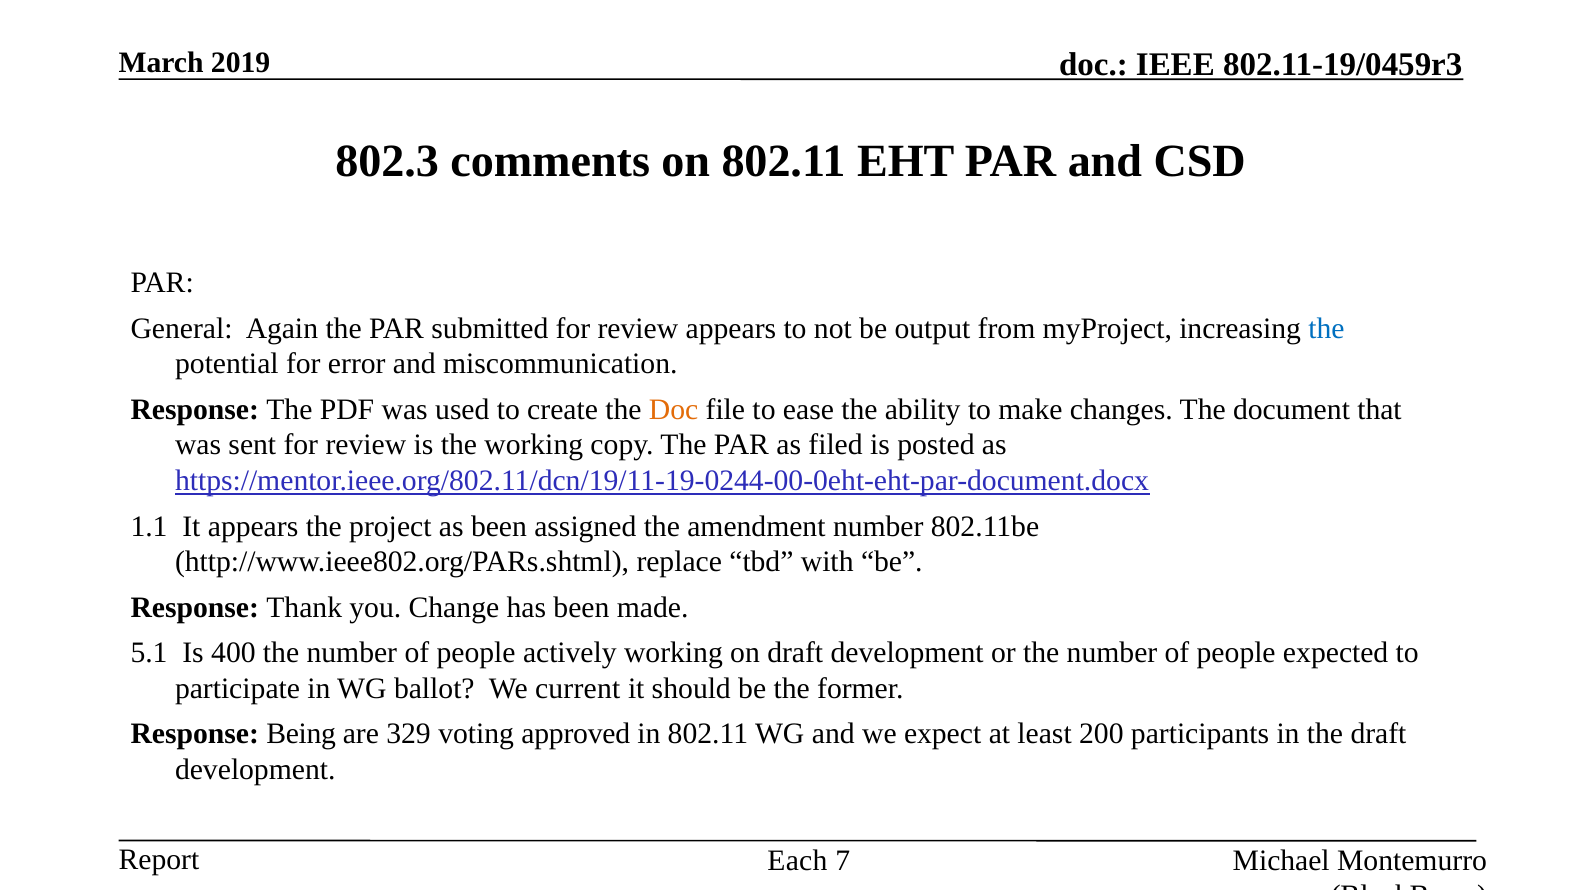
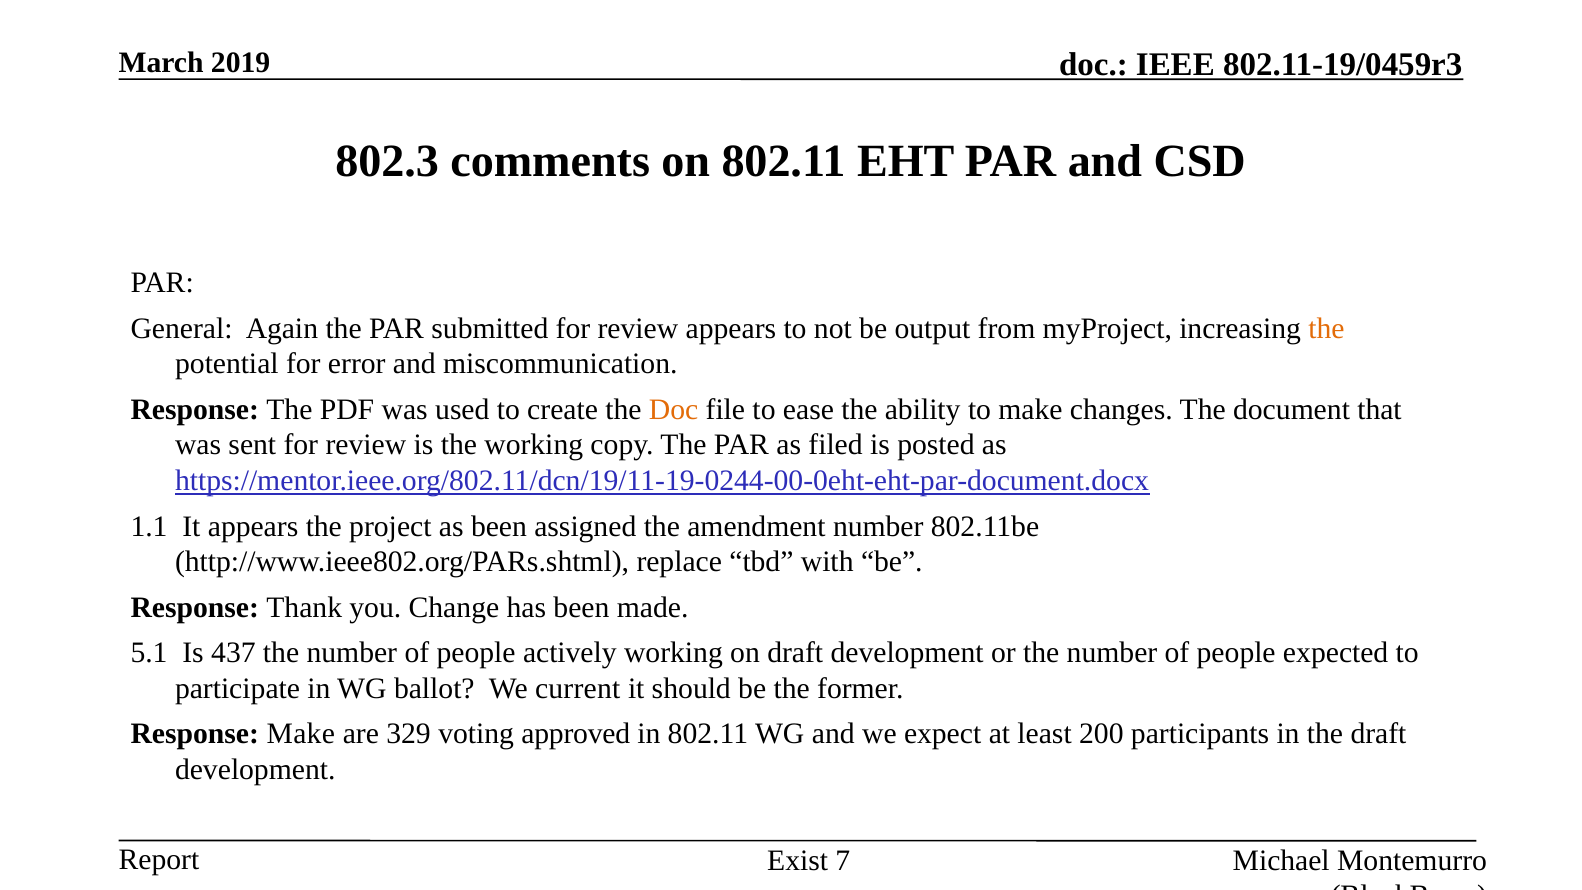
the at (1326, 328) colour: blue -> orange
400: 400 -> 437
Response Being: Being -> Make
Each: Each -> Exist
